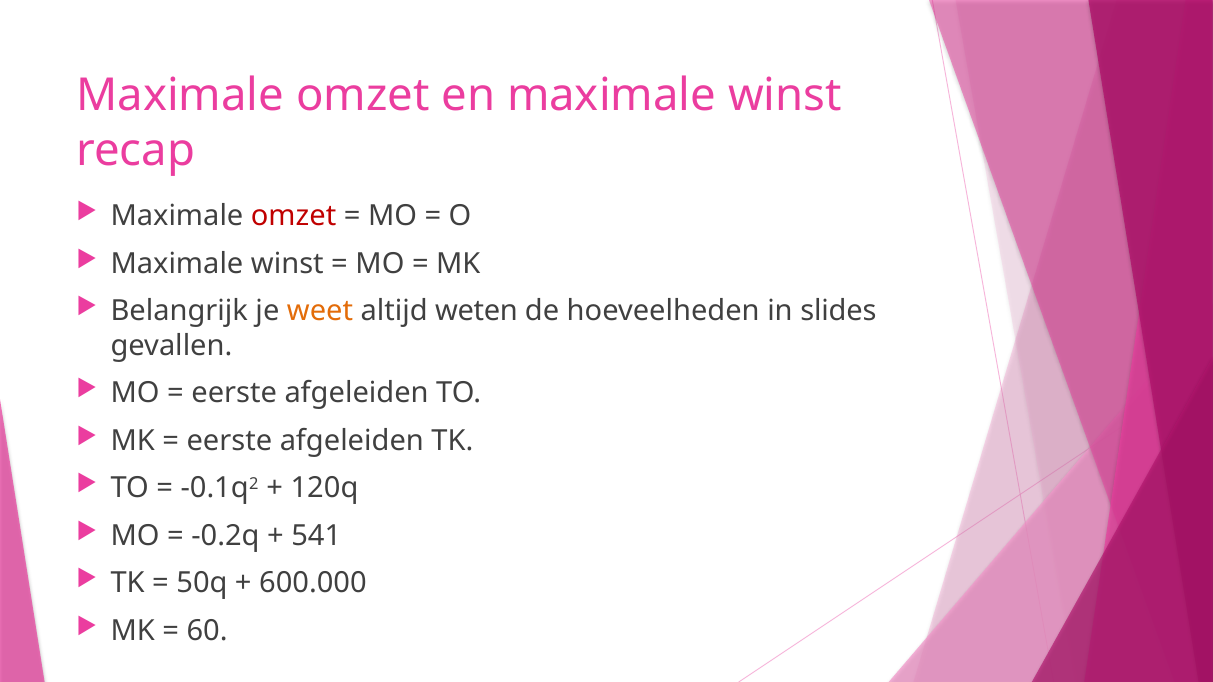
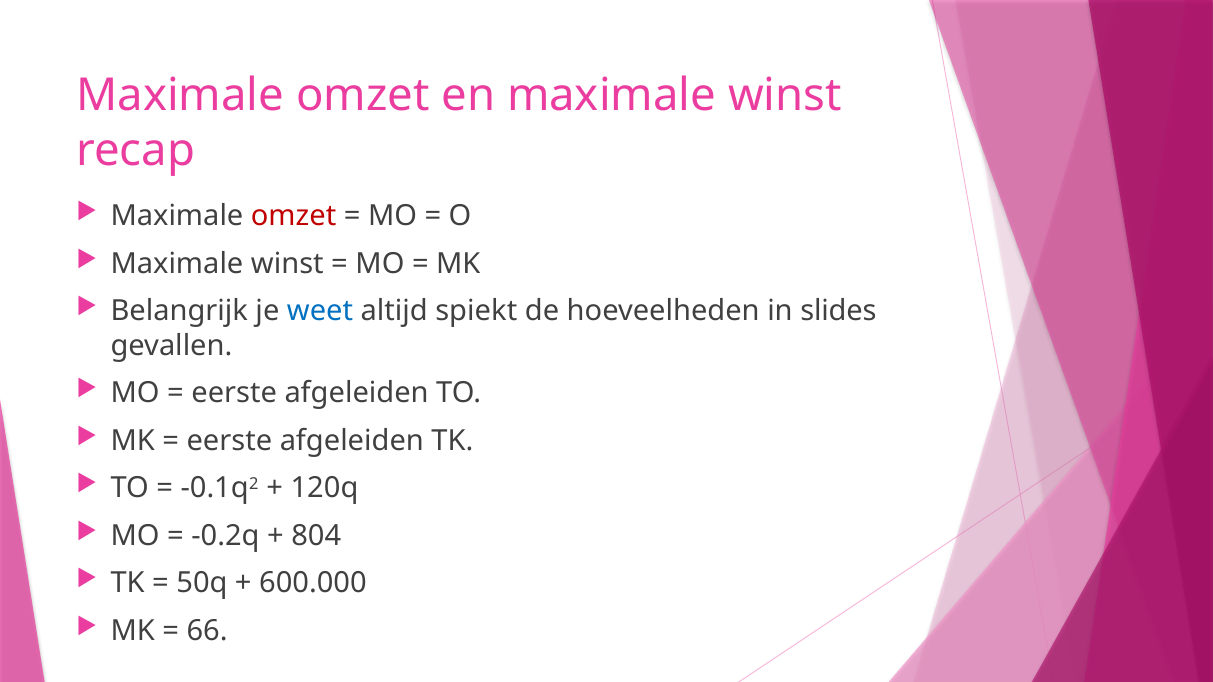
weet colour: orange -> blue
weten: weten -> spiekt
541: 541 -> 804
60: 60 -> 66
